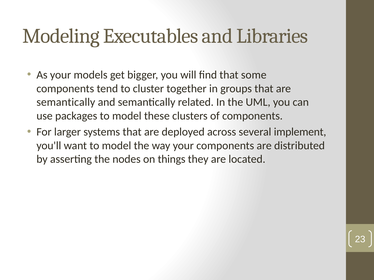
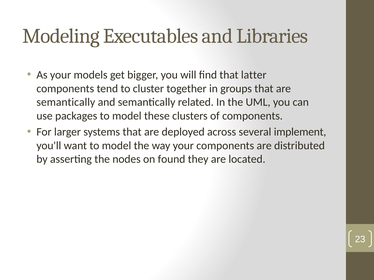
some: some -> latter
things: things -> found
